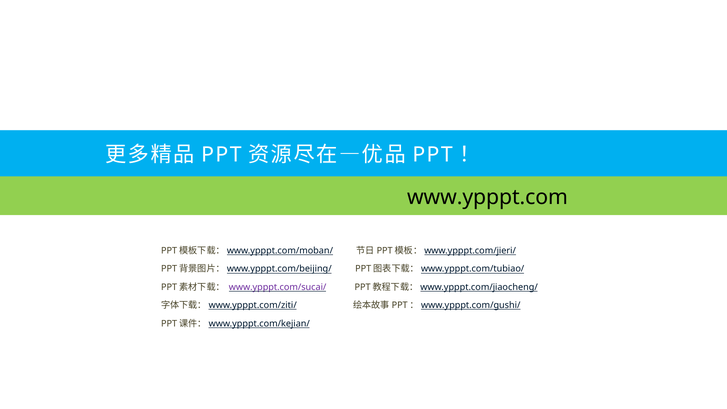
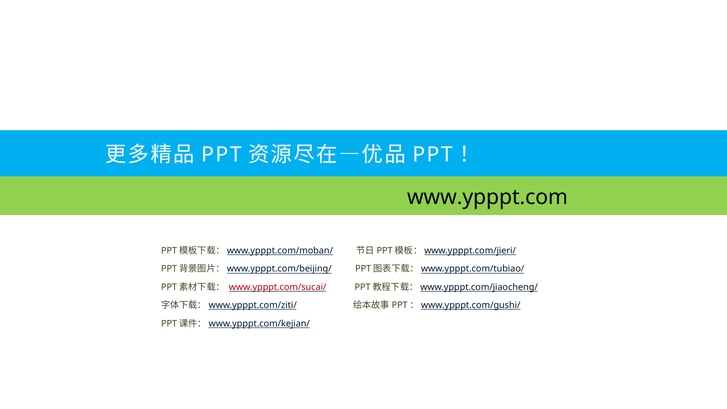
www.ypppt.com/sucai/ colour: purple -> red
